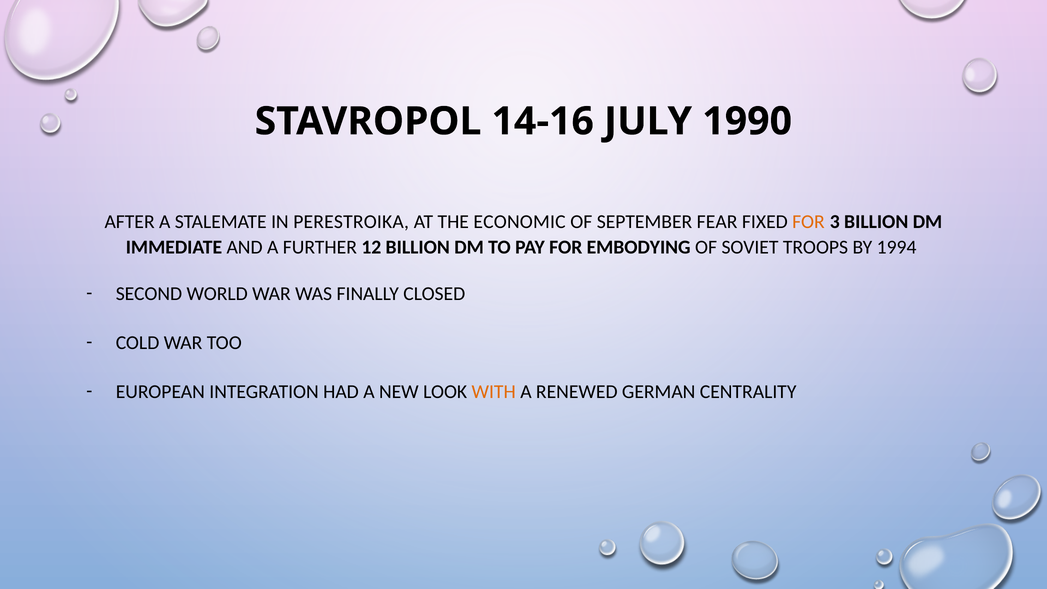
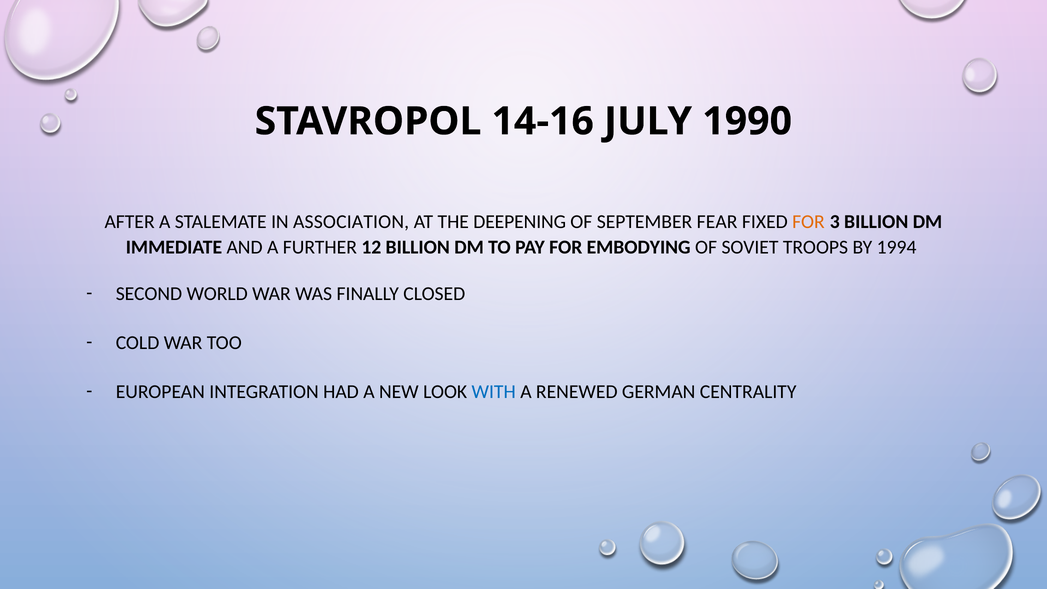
PERESTROIKA: PERESTROIKA -> ASSOCIATION
ECONOMIC: ECONOMIC -> DEEPENING
WITH colour: orange -> blue
